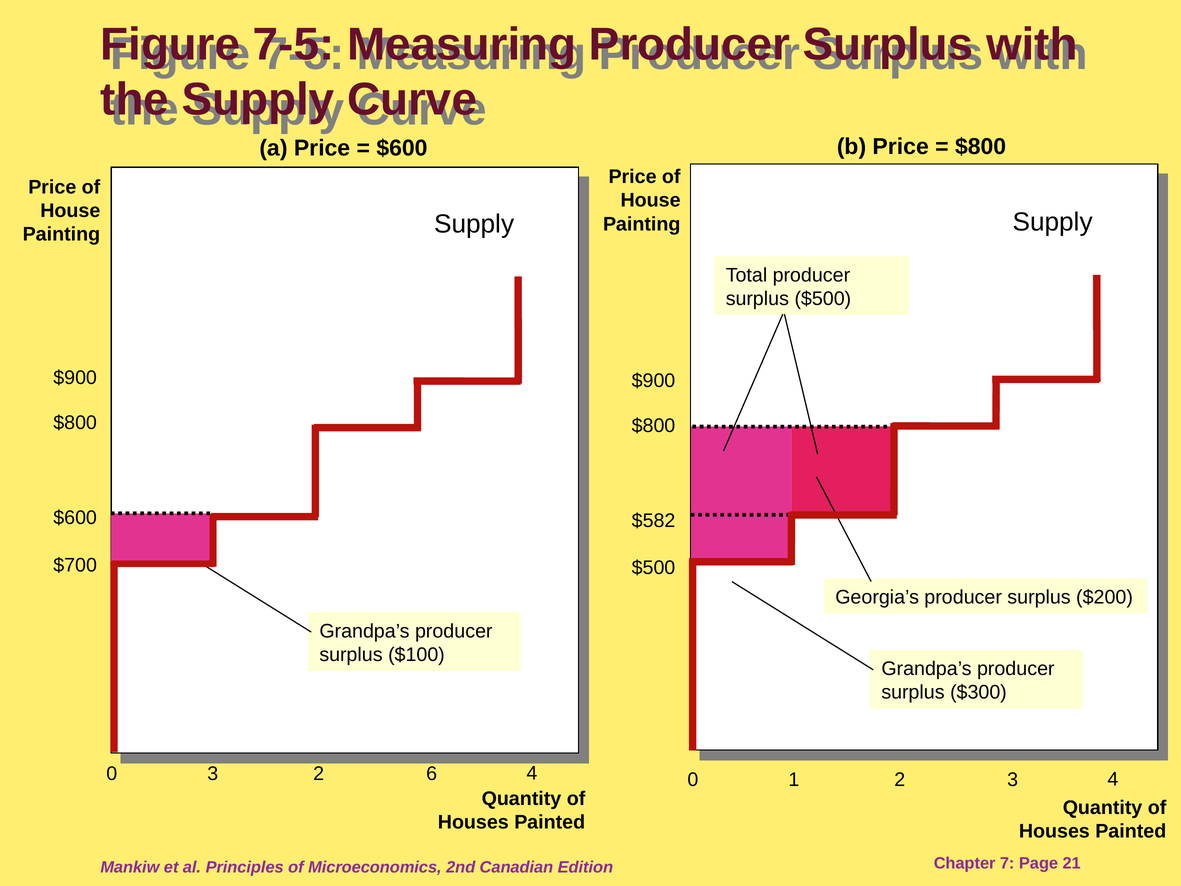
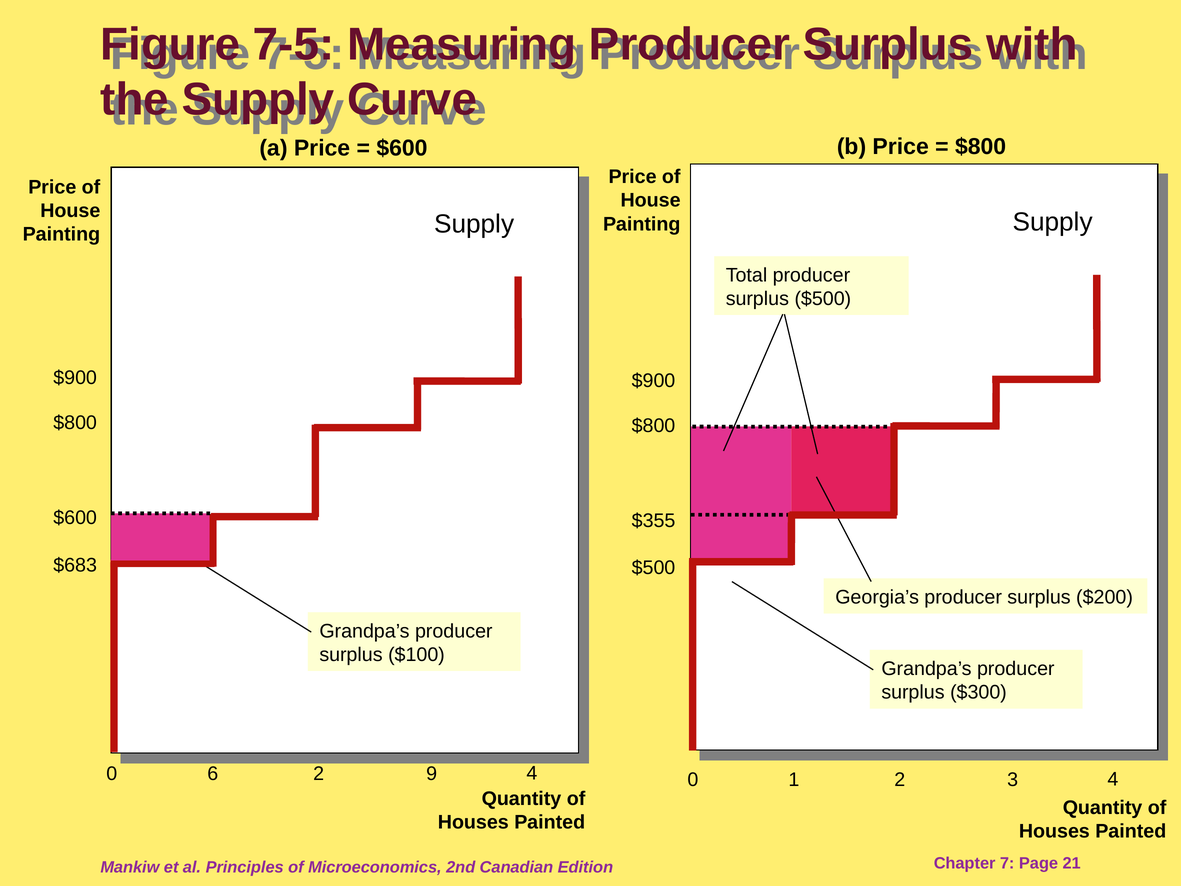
$582: $582 -> $355
$700: $700 -> $683
0 3: 3 -> 6
6: 6 -> 9
